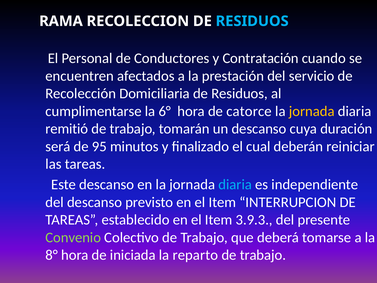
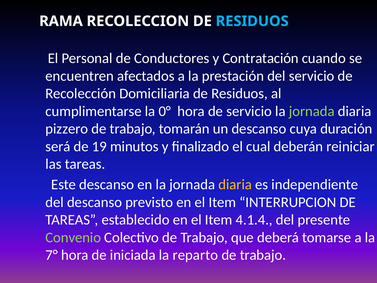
6°: 6° -> 0°
de catorce: catorce -> servicio
jornada at (312, 111) colour: yellow -> light green
remitió: remitió -> pizzero
95: 95 -> 19
diaria at (235, 184) colour: light blue -> yellow
3.9.3: 3.9.3 -> 4.1.4
8°: 8° -> 7°
